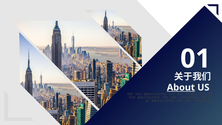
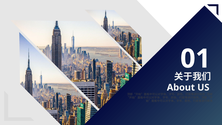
About underline: present -> none
